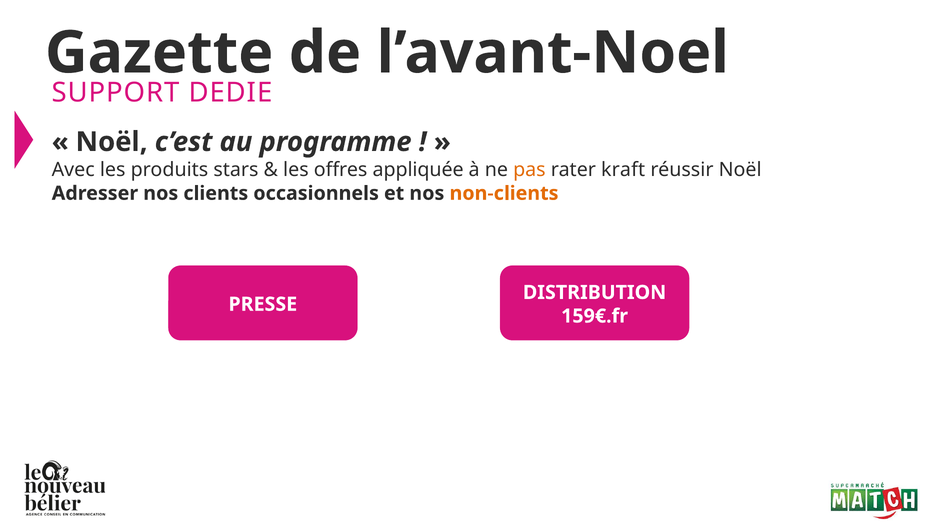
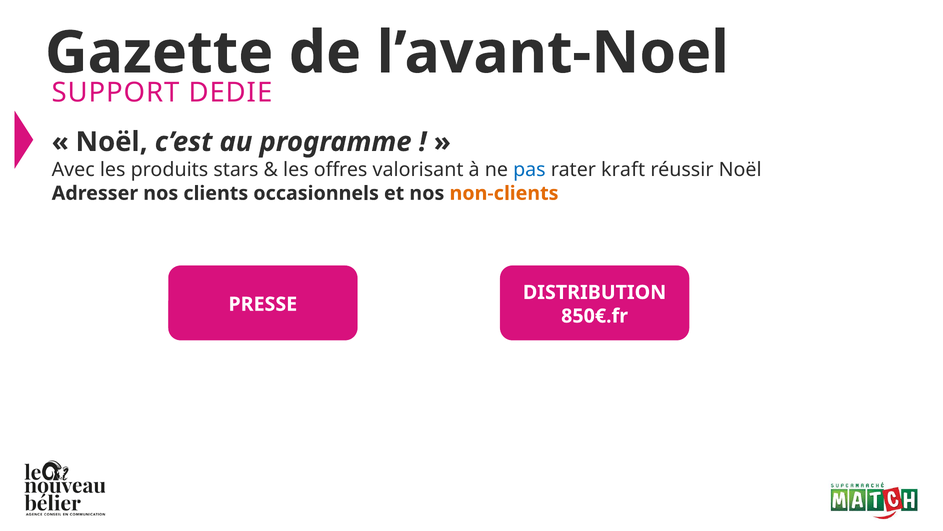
appliquée: appliquée -> valorisant
pas colour: orange -> blue
159€.fr: 159€.fr -> 850€.fr
